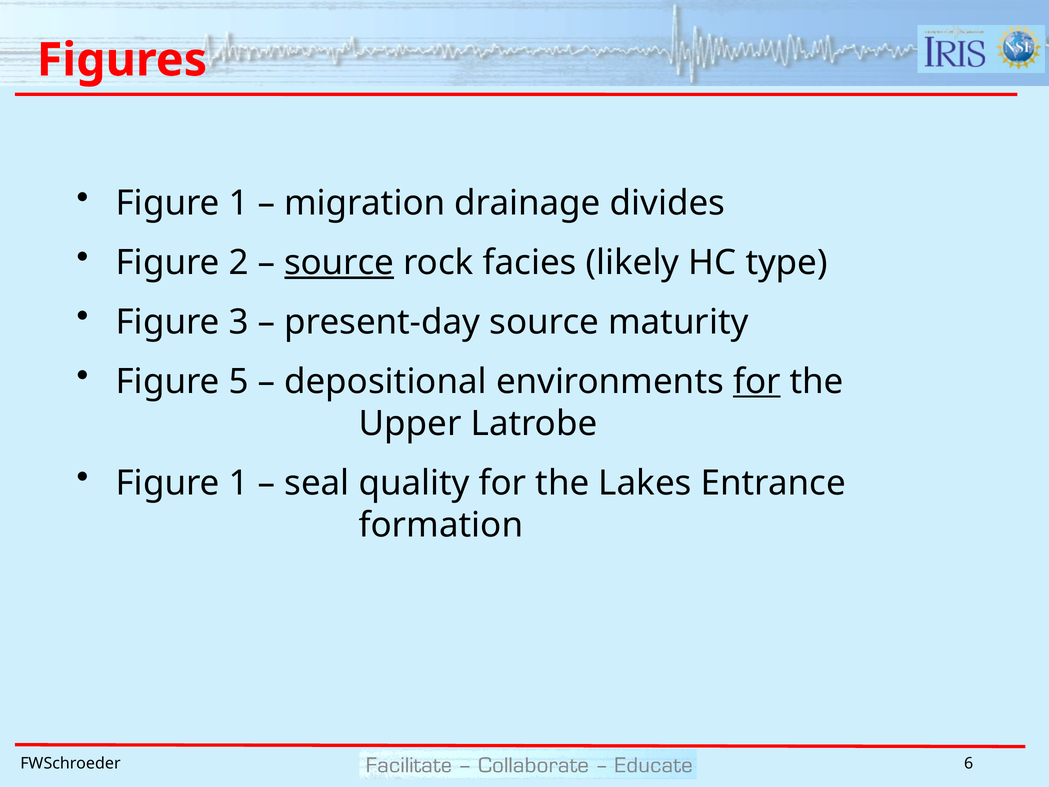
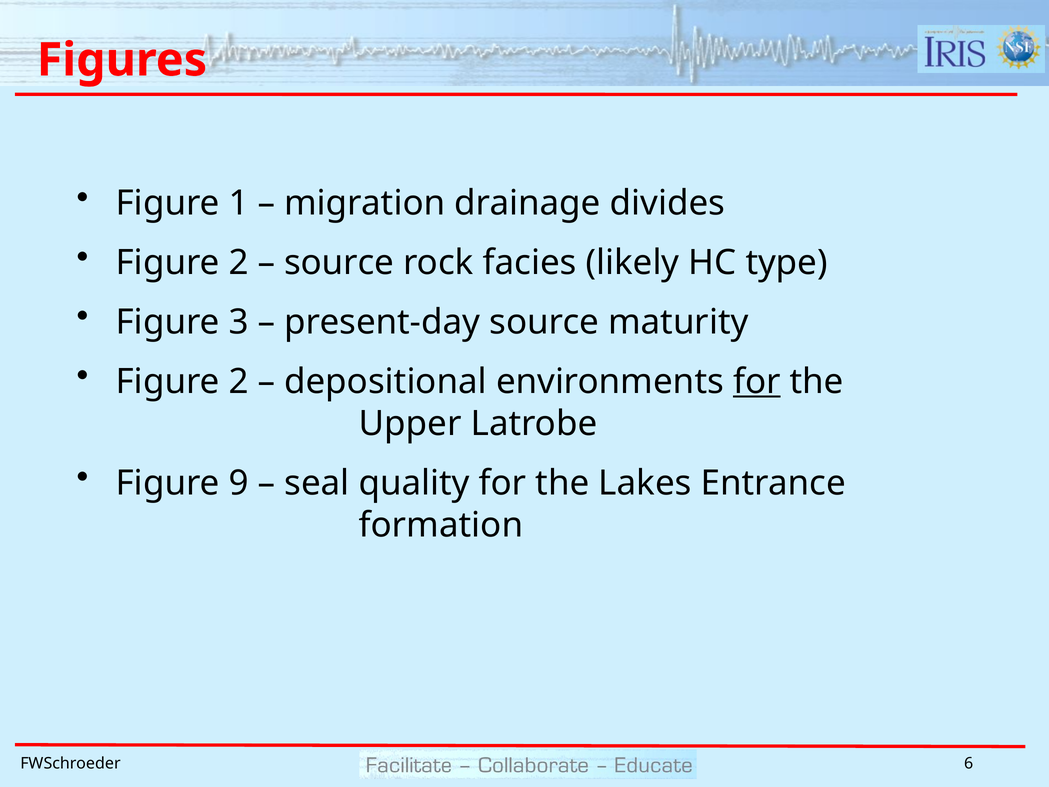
source at (339, 263) underline: present -> none
5 at (239, 381): 5 -> 2
1 at (239, 483): 1 -> 9
